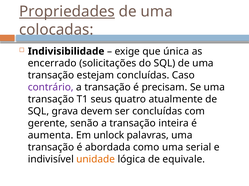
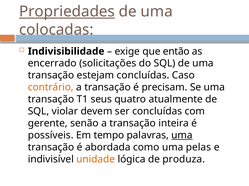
única: única -> então
contrário colour: purple -> orange
grava: grava -> violar
aumenta: aumenta -> possíveis
unlock: unlock -> tempo
uma at (182, 136) underline: none -> present
serial: serial -> pelas
equivale: equivale -> produza
